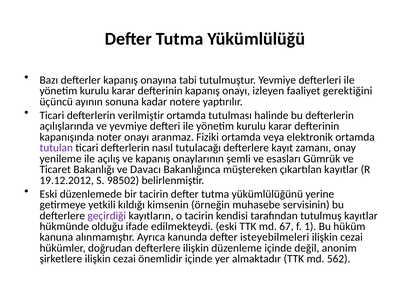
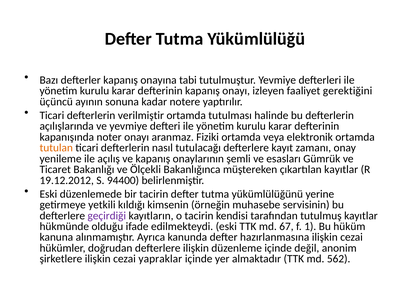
tutulan colour: purple -> orange
Davacı: Davacı -> Ölçekli
98502: 98502 -> 94400
isteyebilmeleri: isteyebilmeleri -> hazırlanmasına
önemlidir: önemlidir -> yapraklar
